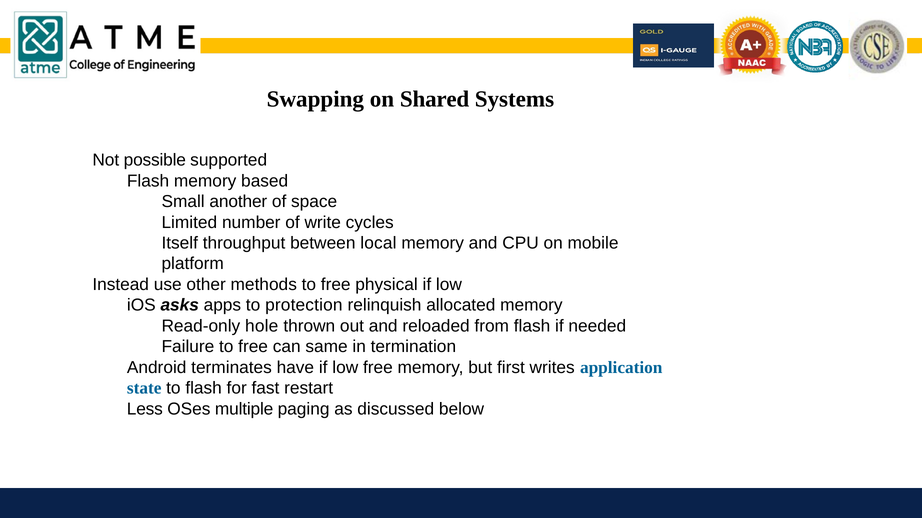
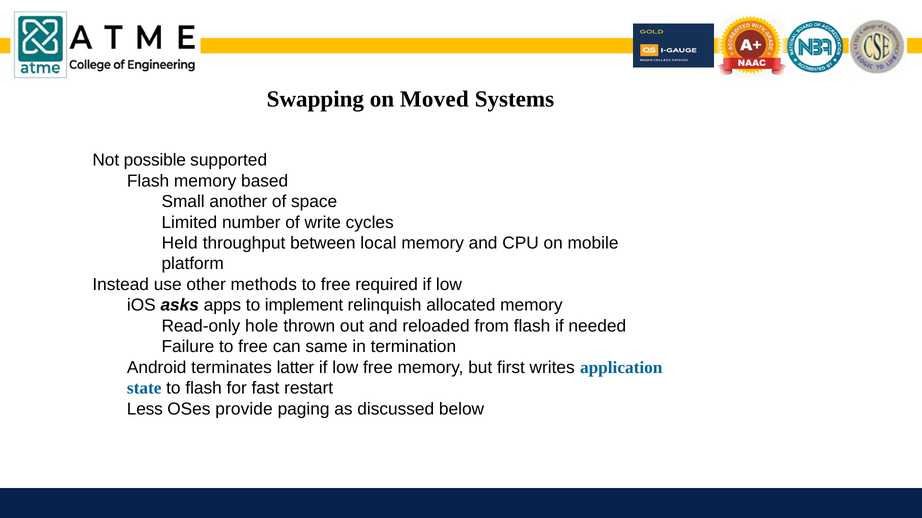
Shared: Shared -> Moved
Itself: Itself -> Held
physical: physical -> required
protection: protection -> implement
have: have -> latter
multiple: multiple -> provide
